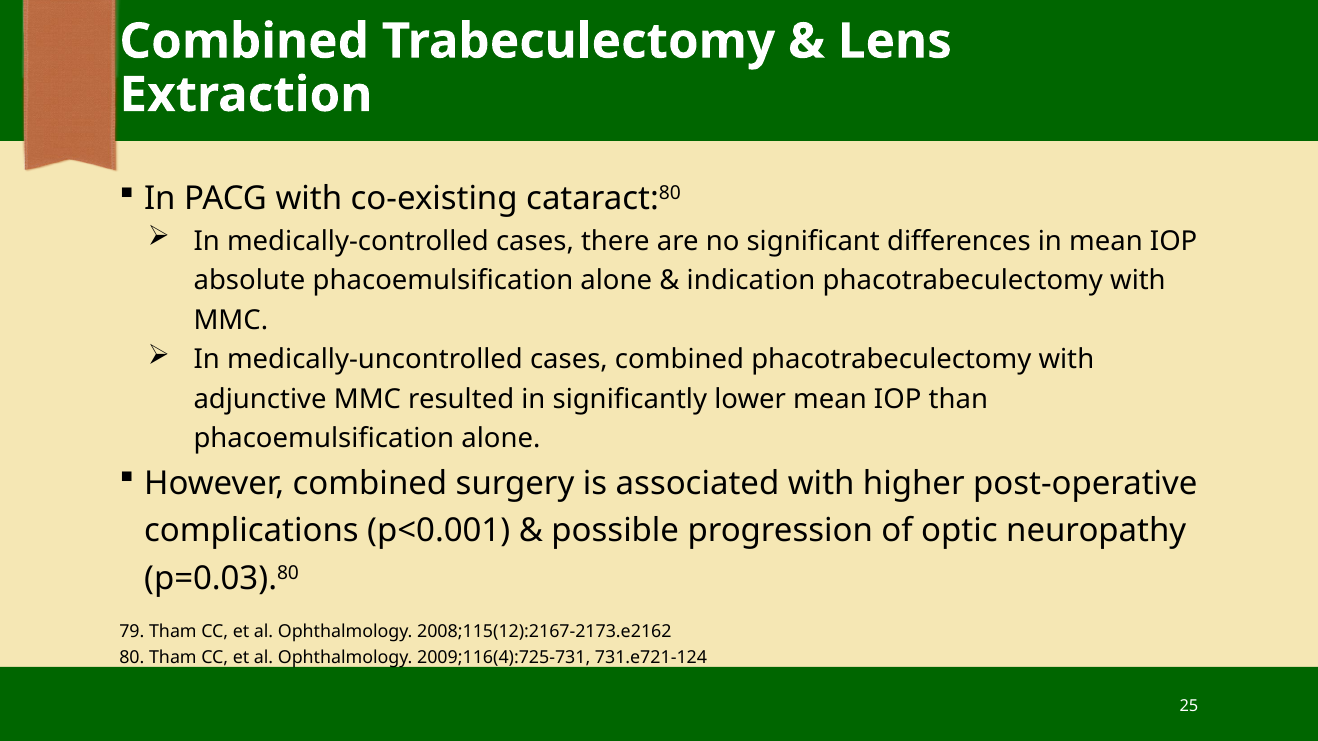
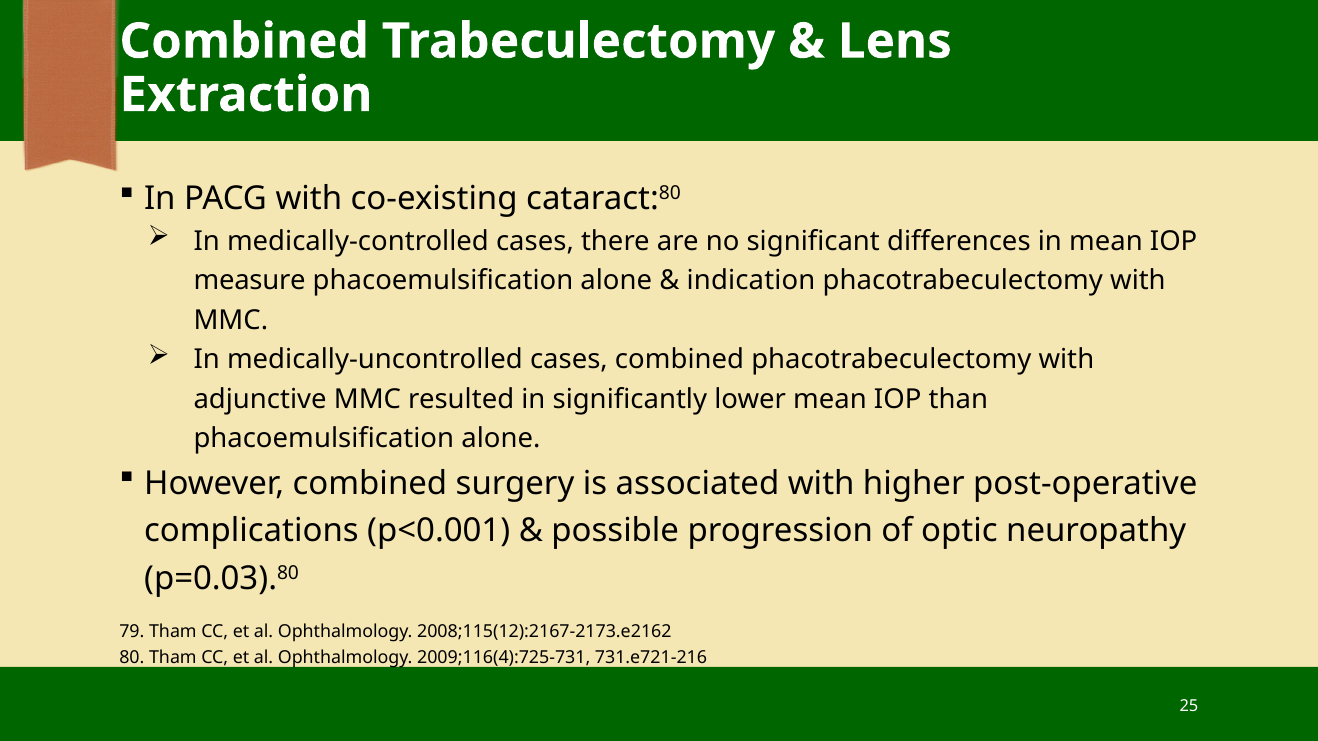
absolute: absolute -> measure
731.e721-124: 731.e721-124 -> 731.e721-216
